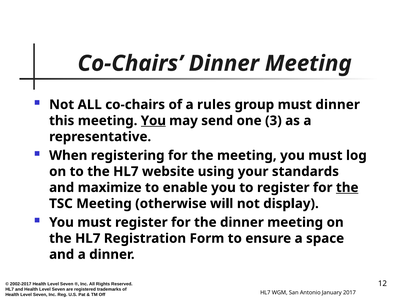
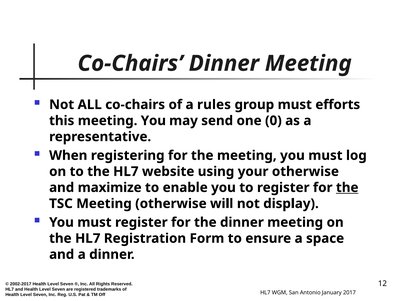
must dinner: dinner -> efforts
You at (153, 121) underline: present -> none
3: 3 -> 0
your standards: standards -> otherwise
